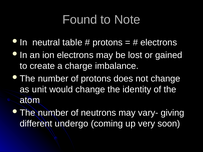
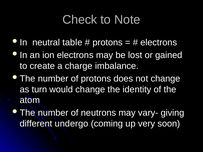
Found: Found -> Check
unit: unit -> turn
